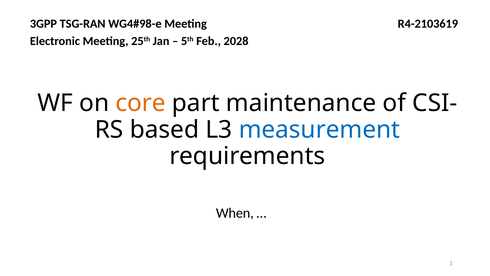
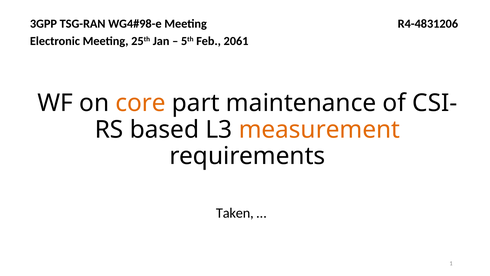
R4-2103619: R4-2103619 -> R4-4831206
2028: 2028 -> 2061
measurement colour: blue -> orange
When: When -> Taken
